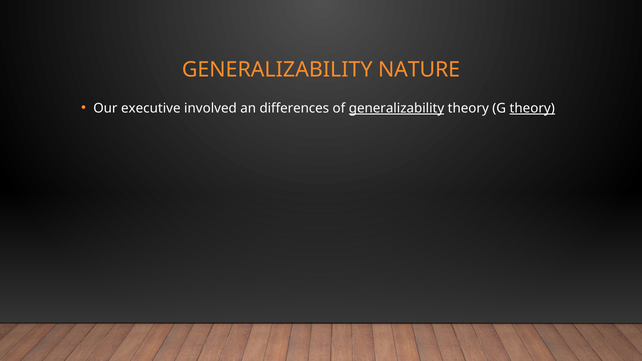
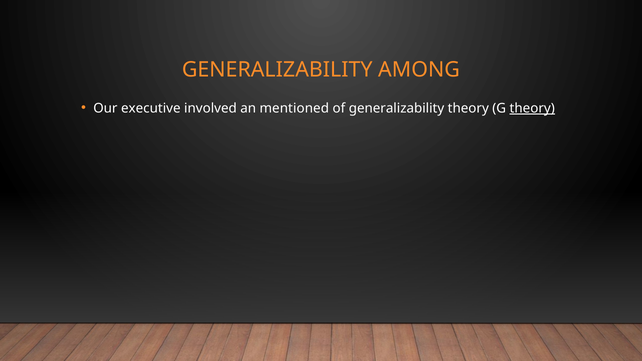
NATURE: NATURE -> AMONG
differences: differences -> mentioned
generalizability at (397, 108) underline: present -> none
